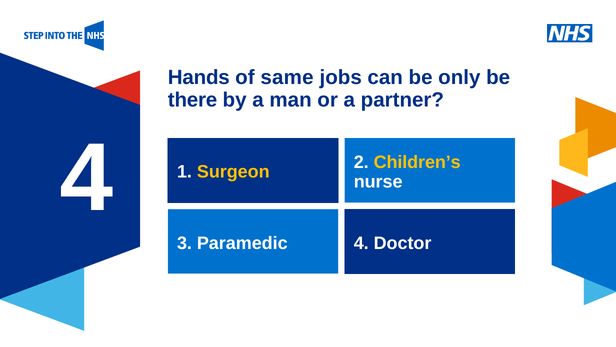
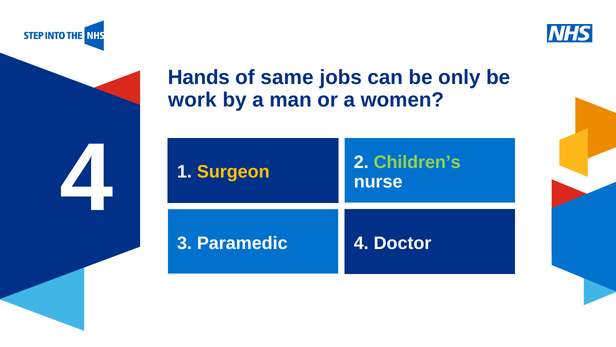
there: there -> work
partner: partner -> women
Children’s colour: yellow -> light green
